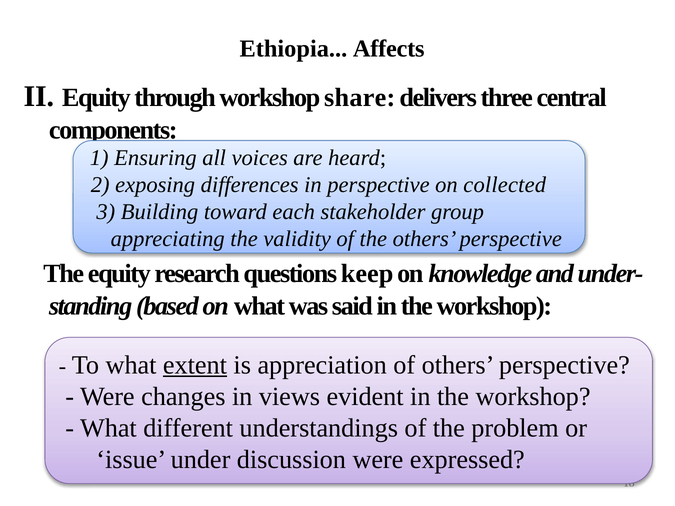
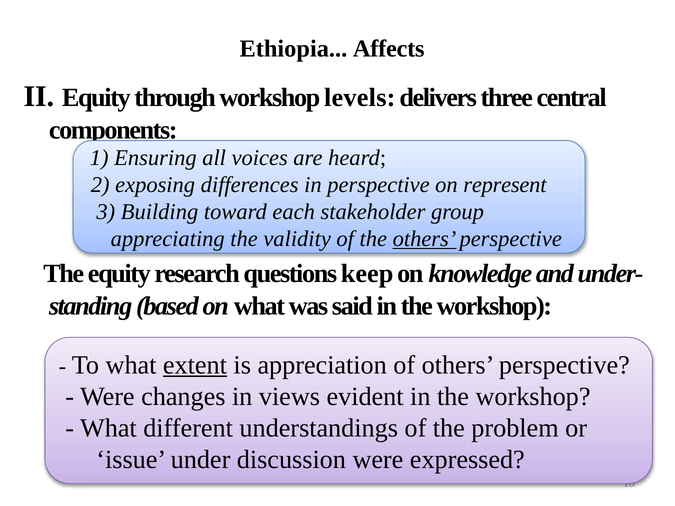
share: share -> levels
collected: collected -> represent
others at (424, 239) underline: none -> present
